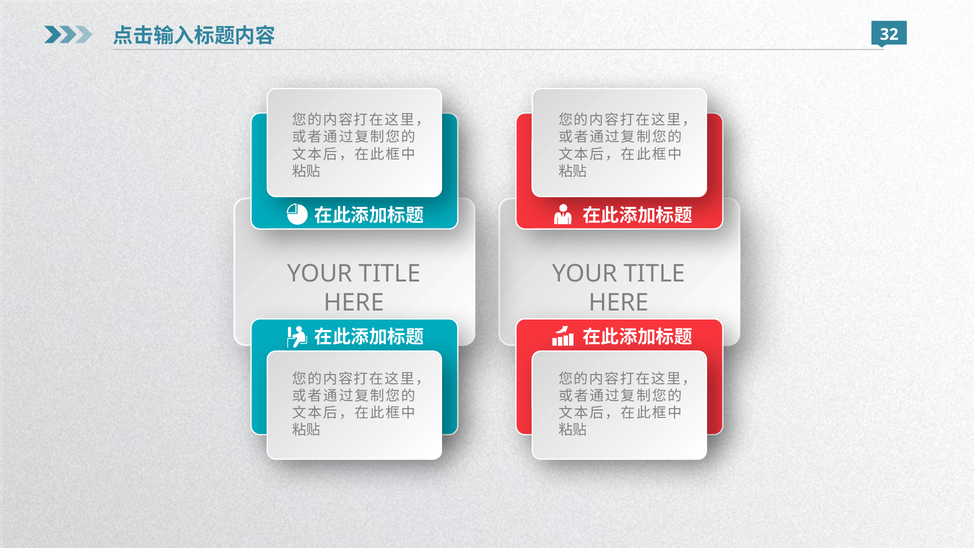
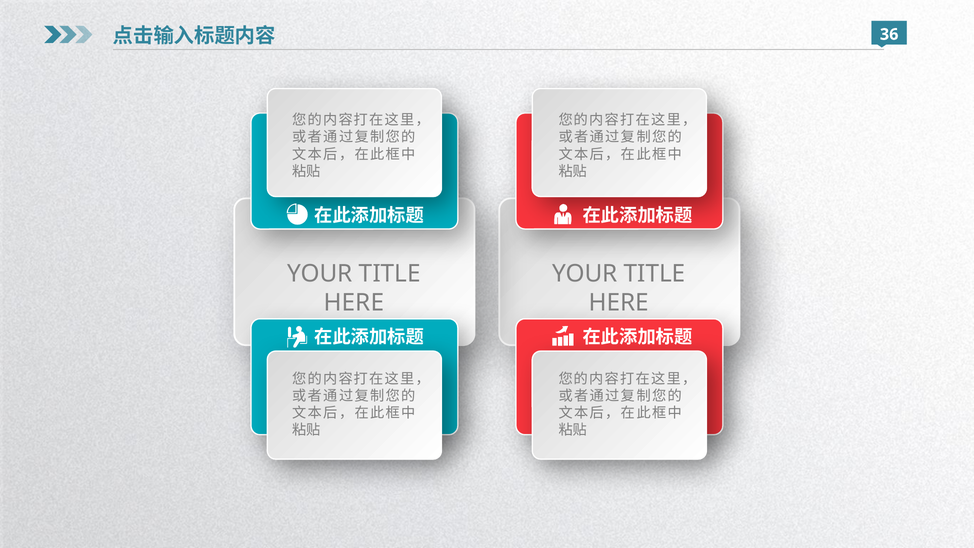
32: 32 -> 36
